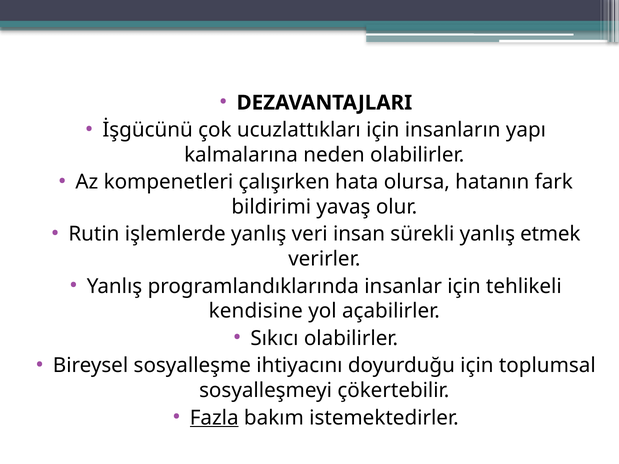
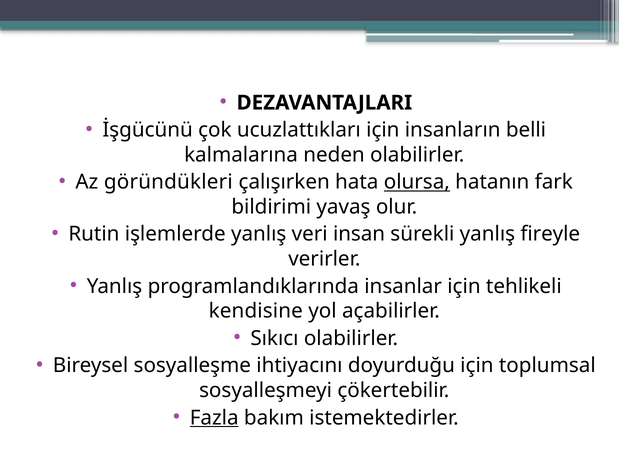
yapı: yapı -> belli
kompenetleri: kompenetleri -> göründükleri
olursa underline: none -> present
etmek: etmek -> fireyle
